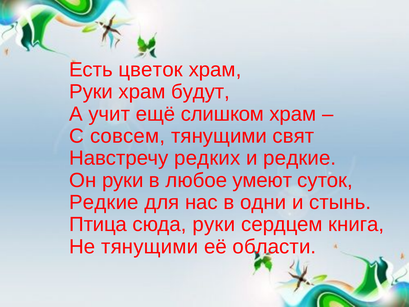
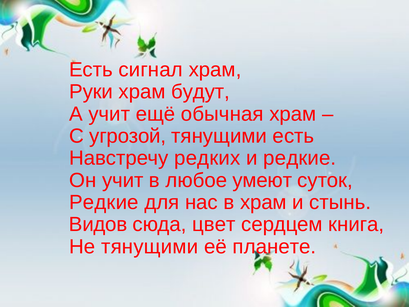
цветок: цветок -> сигнал
слишком: слишком -> обычная
совсем: совсем -> угрозой
тянущими свят: свят -> есть
Он руки: руки -> учит
в одни: одни -> храм
Птица: Птица -> Видов
сюда руки: руки -> цвет
области: области -> планете
